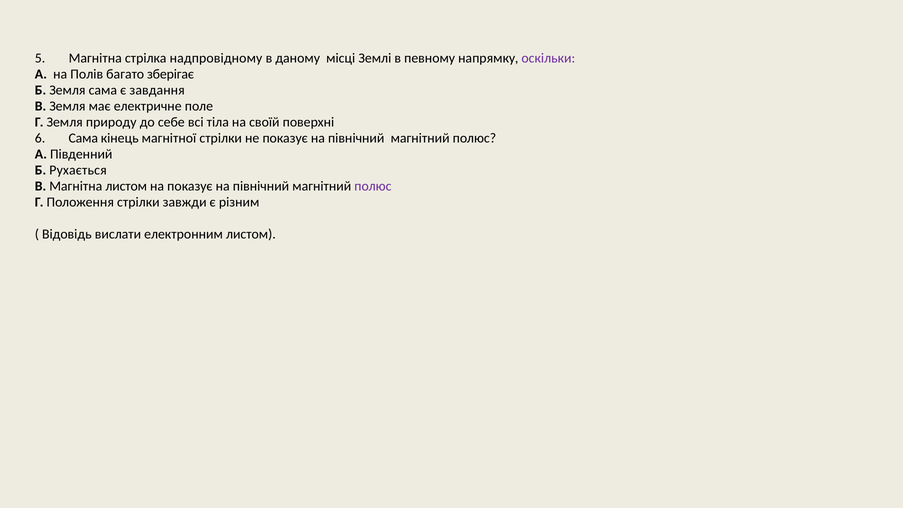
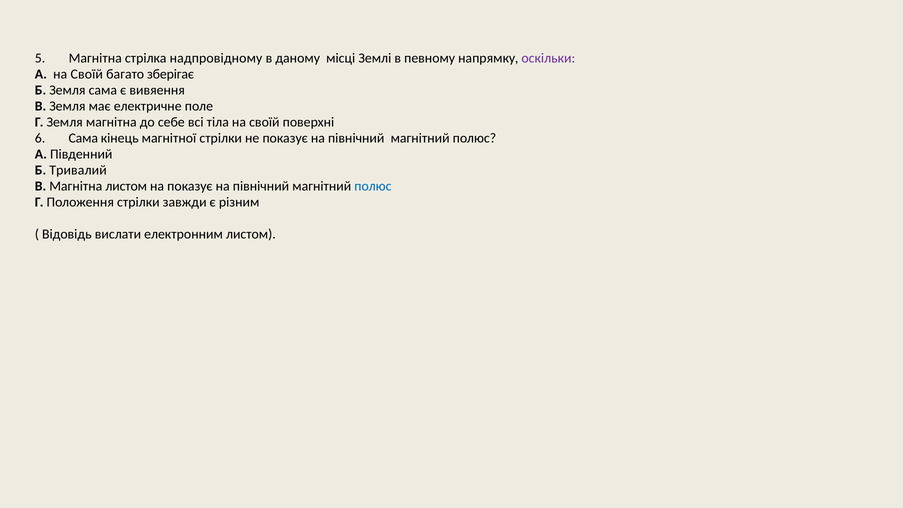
А на Полів: Полів -> Своїй
завдання: завдання -> вивяення
Земля природу: природу -> магнітна
Рухається: Рухається -> Тривалий
полюс at (373, 186) colour: purple -> blue
